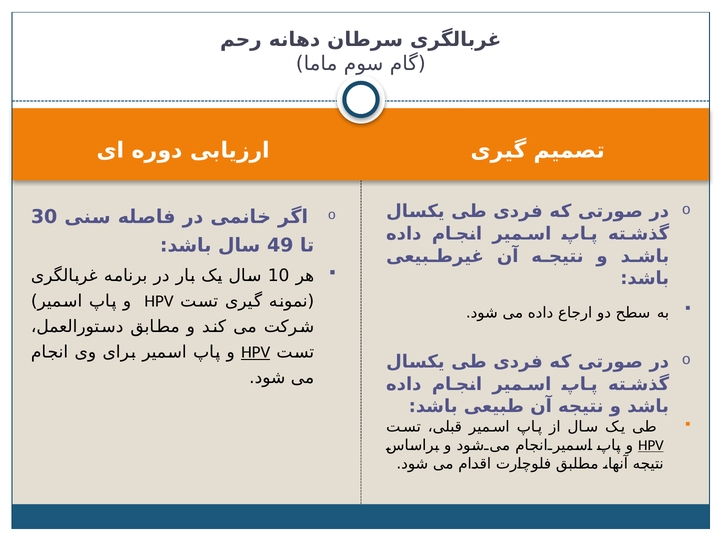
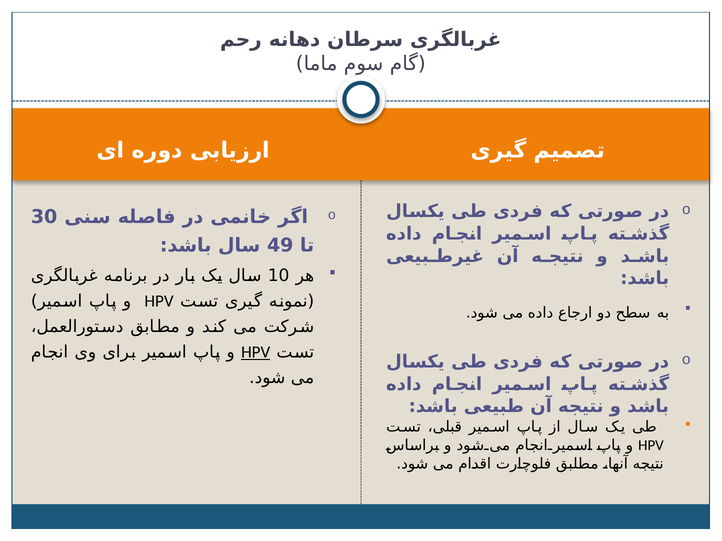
HPV at (651, 446) underline: present -> none
